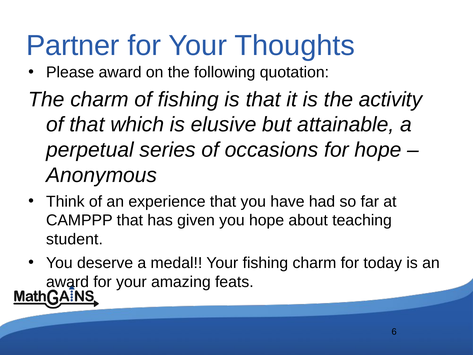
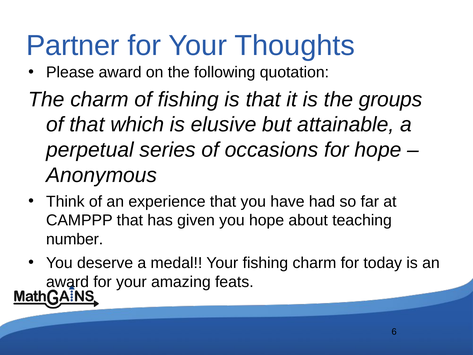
activity: activity -> groups
student: student -> number
